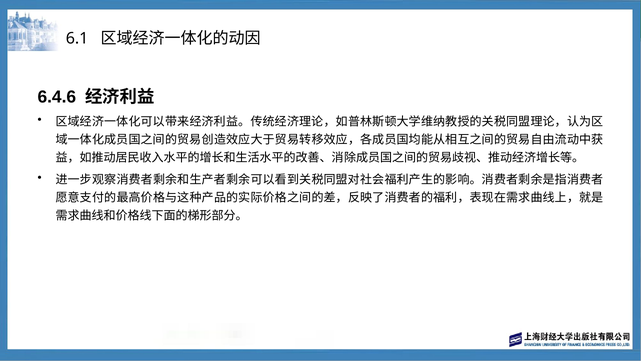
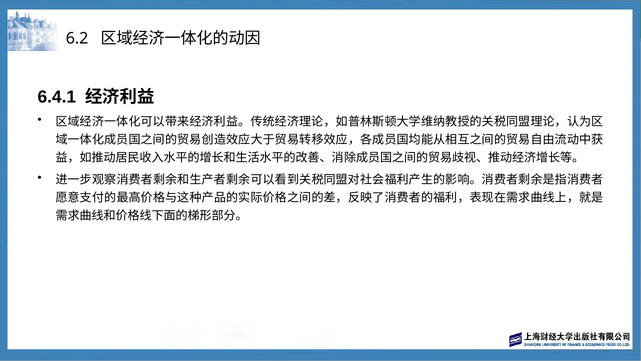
6.1: 6.1 -> 6.2
6.4.6: 6.4.6 -> 6.4.1
